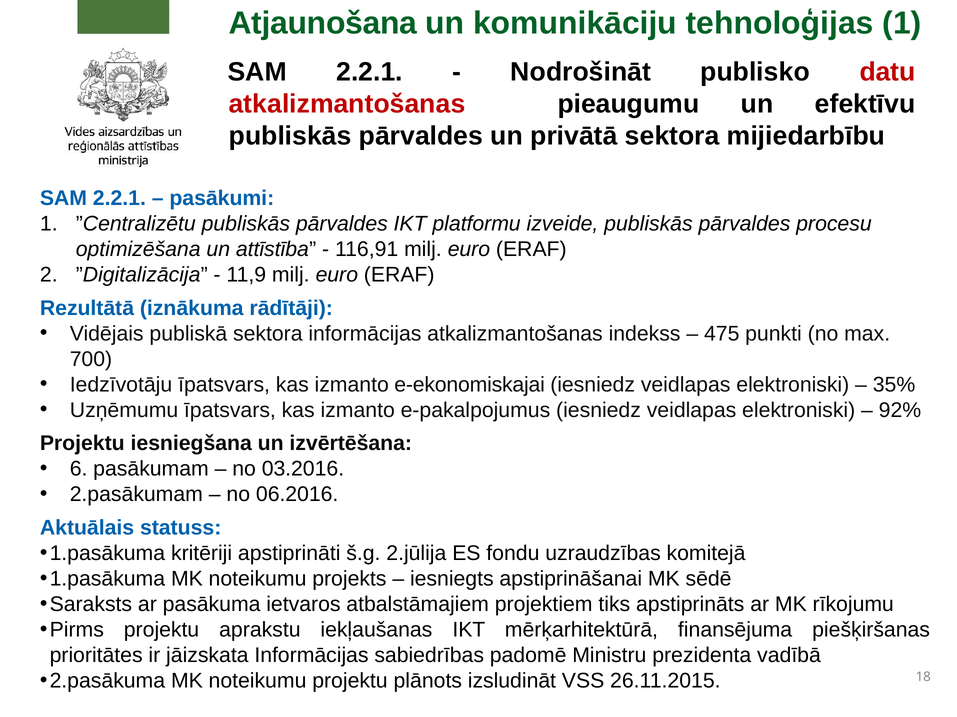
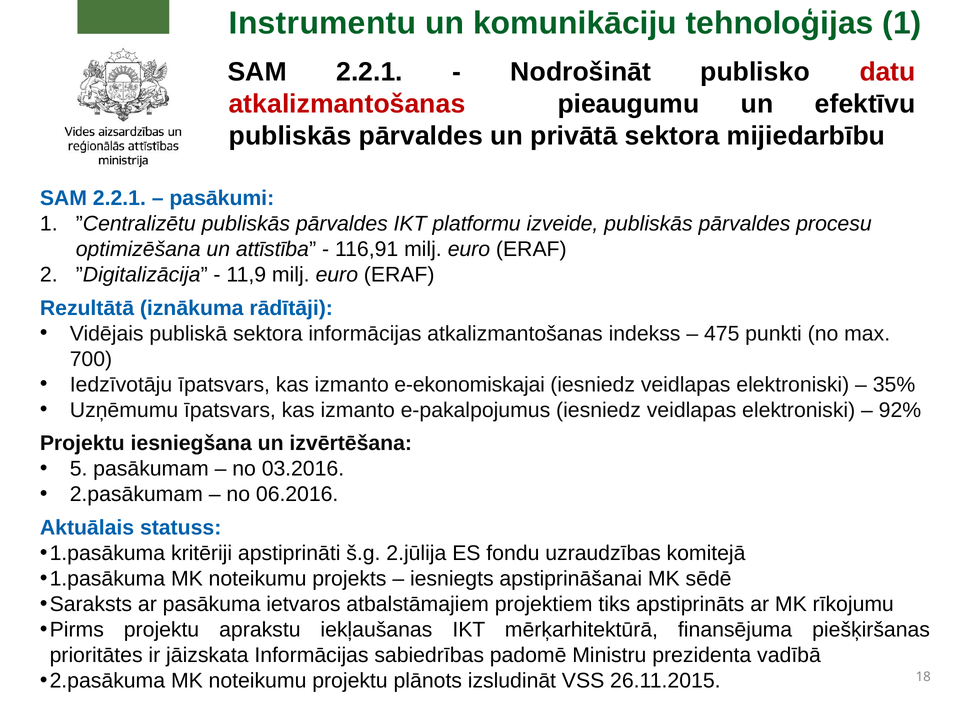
Atjaunošana: Atjaunošana -> Instrumentu
6: 6 -> 5
